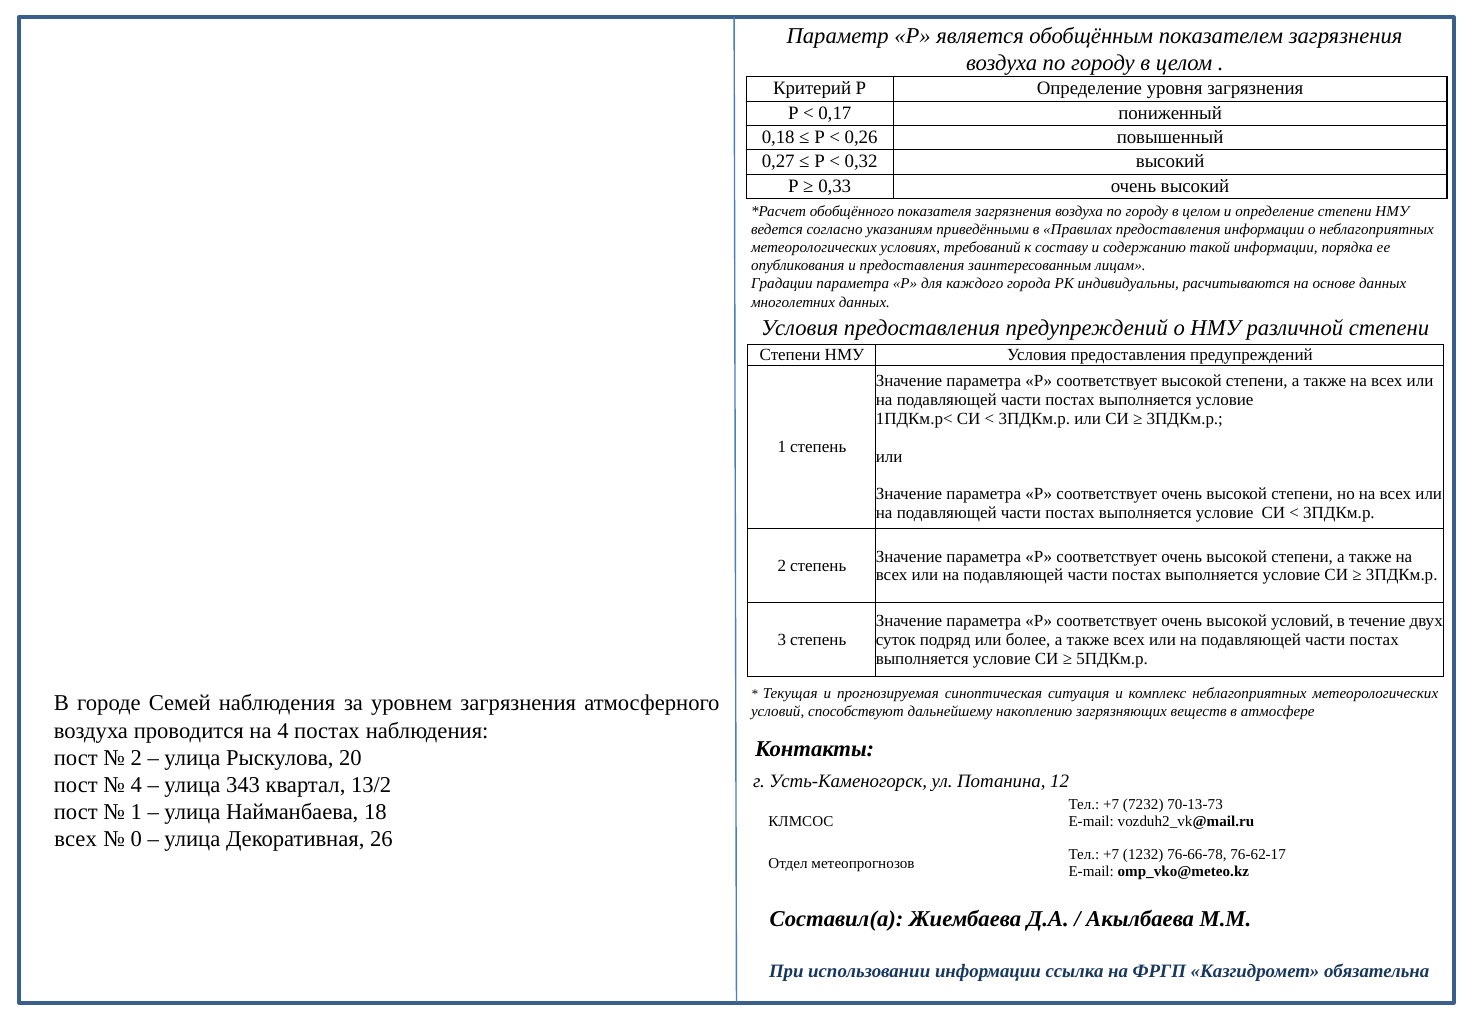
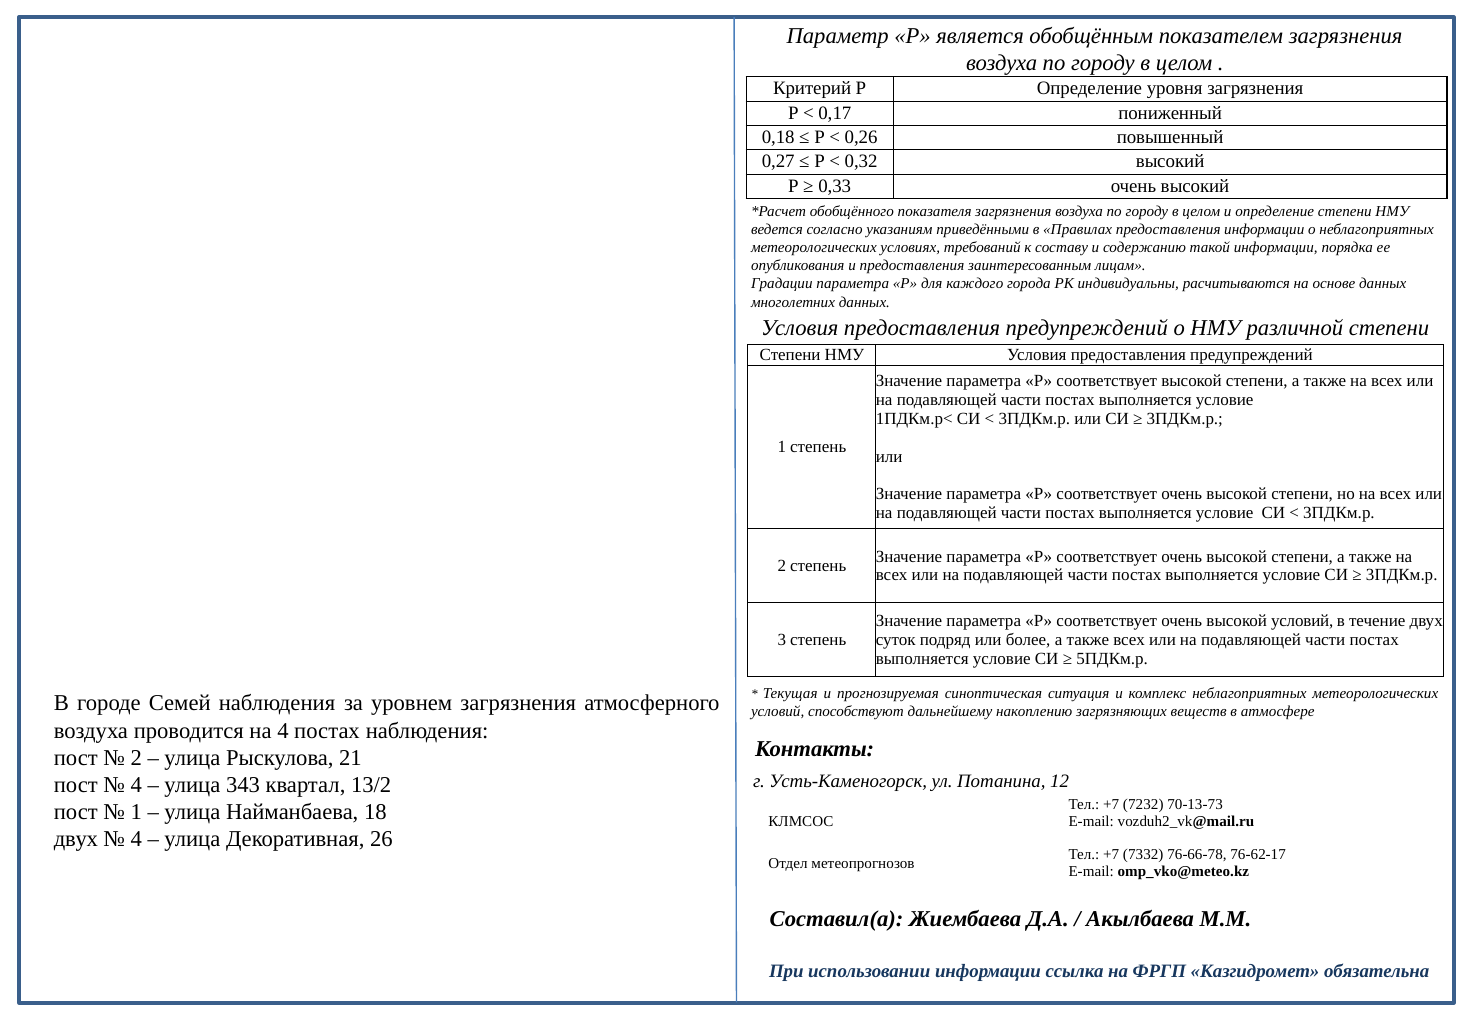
20: 20 -> 21
всех at (76, 839): всех -> двух
0 at (136, 839): 0 -> 4
1232: 1232 -> 7332
